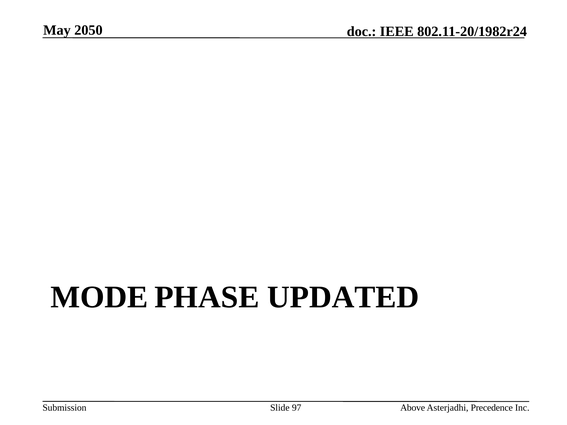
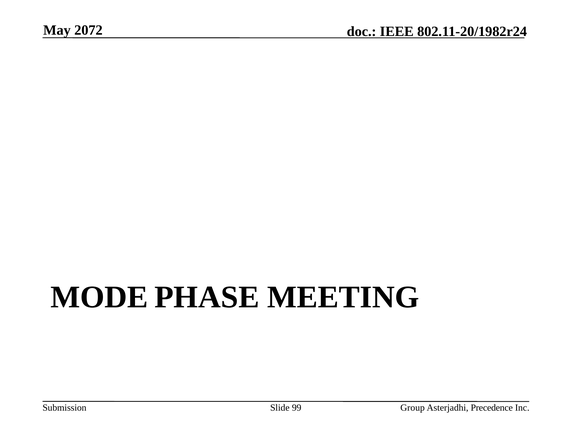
2050: 2050 -> 2072
UPDATED: UPDATED -> MEETING
97: 97 -> 99
Above: Above -> Group
